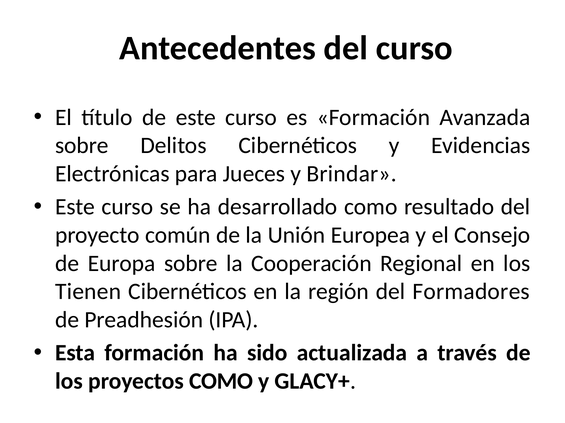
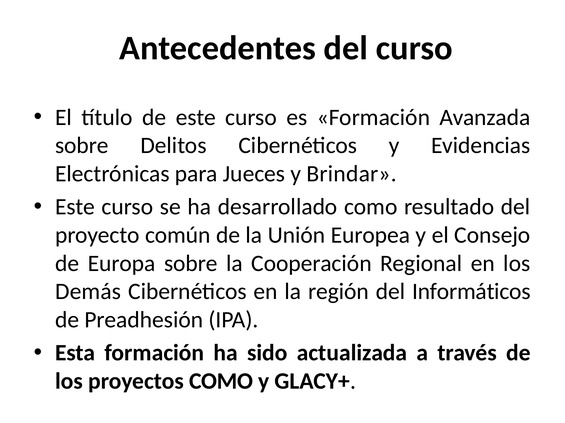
Tienen: Tienen -> Demás
Formadores: Formadores -> Informáticos
